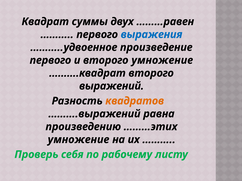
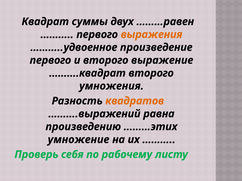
выражения colour: blue -> orange
второго умножение: умножение -> выражение
выражений: выражений -> умножения
